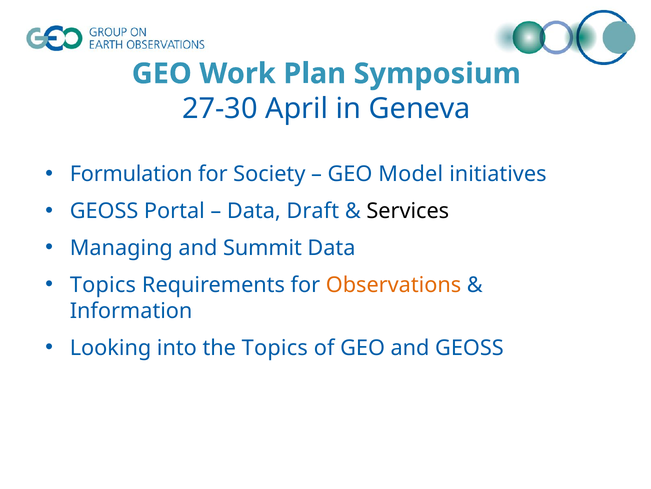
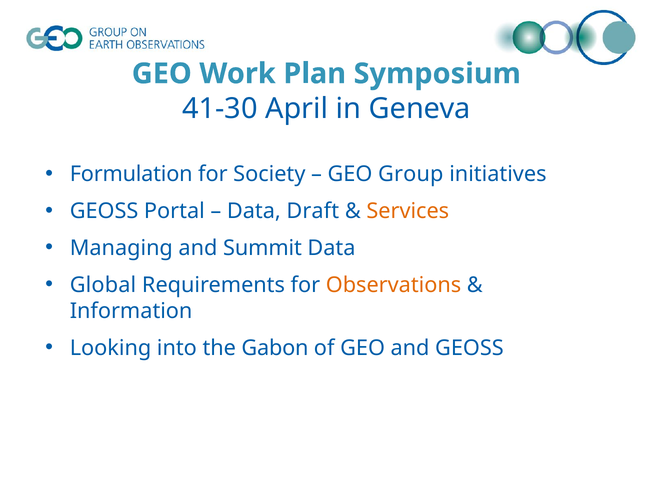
27-30: 27-30 -> 41-30
Model: Model -> Group
Services colour: black -> orange
Topics at (103, 285): Topics -> Global
the Topics: Topics -> Gabon
